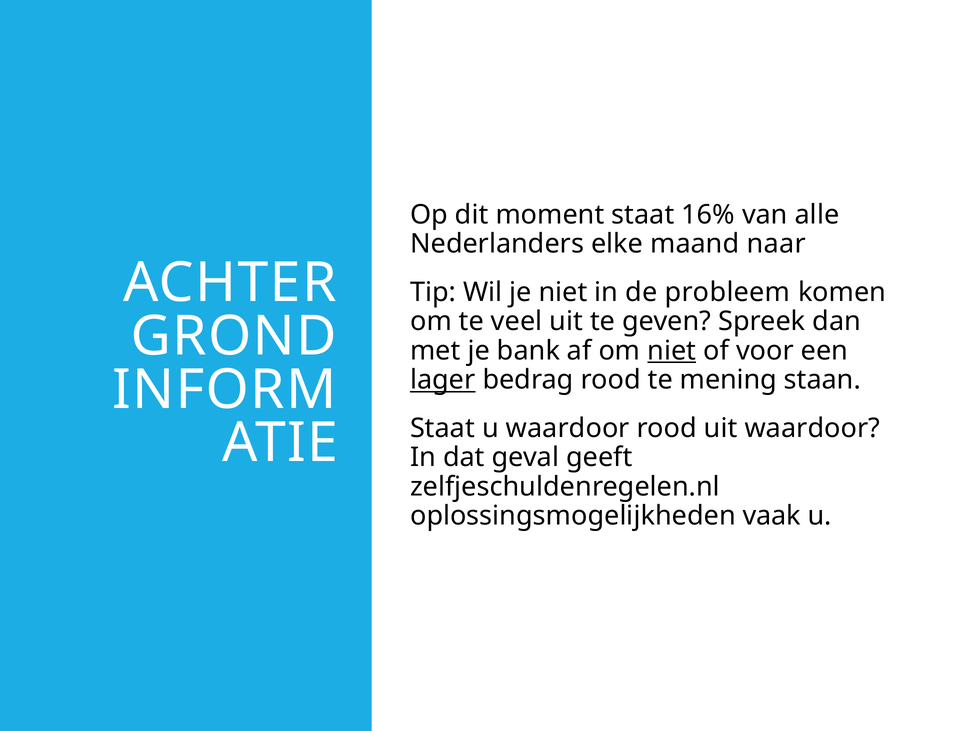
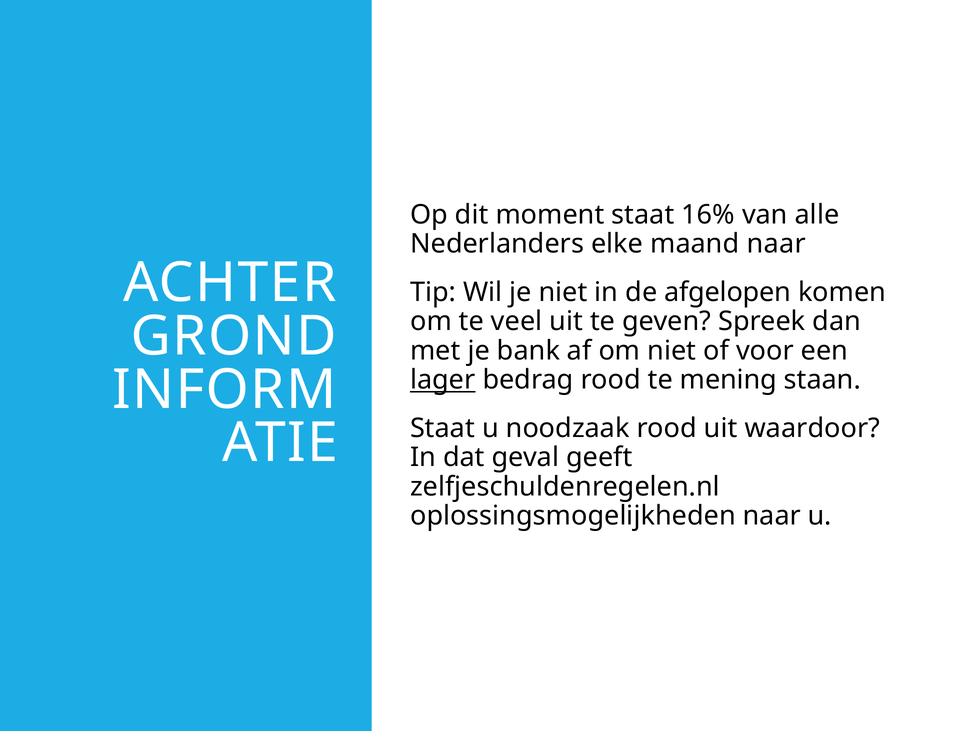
probleem: probleem -> afgelopen
niet at (672, 350) underline: present -> none
u waardoor: waardoor -> noodzaak
oplossingsmogelijkheden vaak: vaak -> naar
